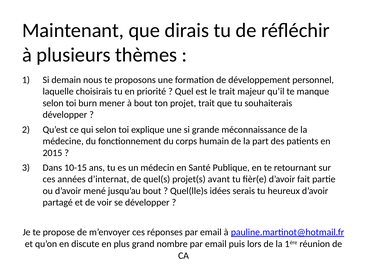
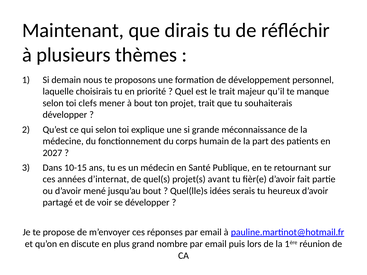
burn: burn -> clefs
2015: 2015 -> 2027
